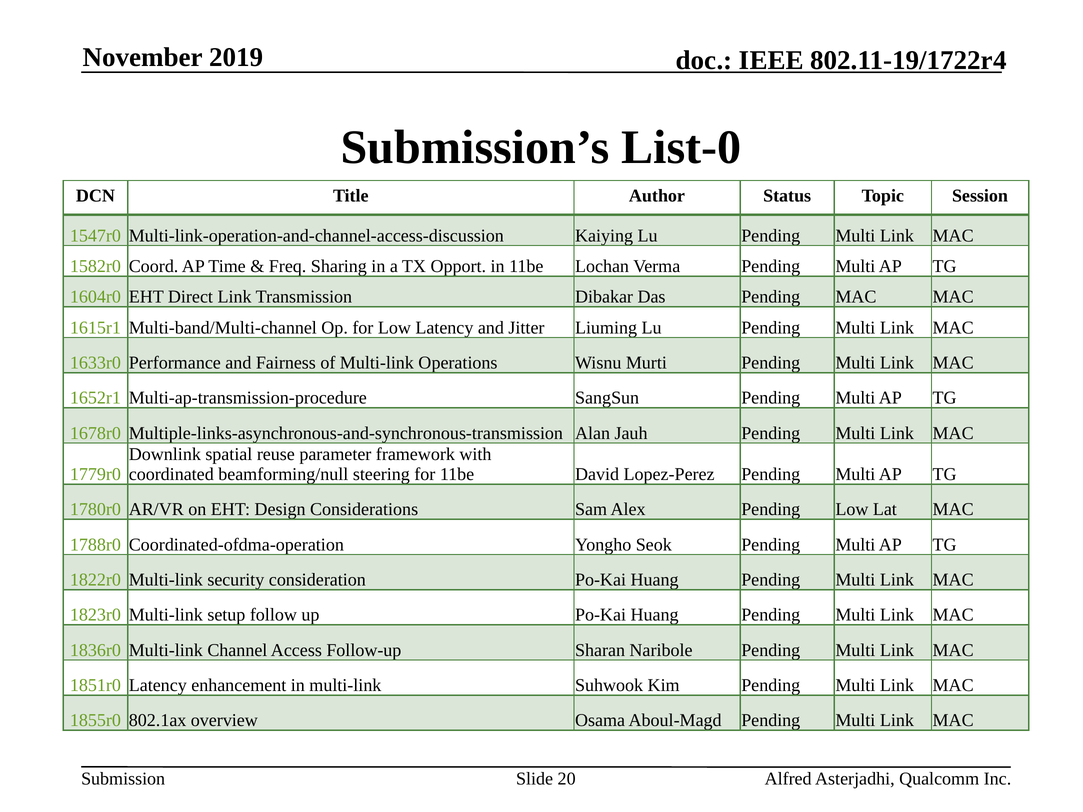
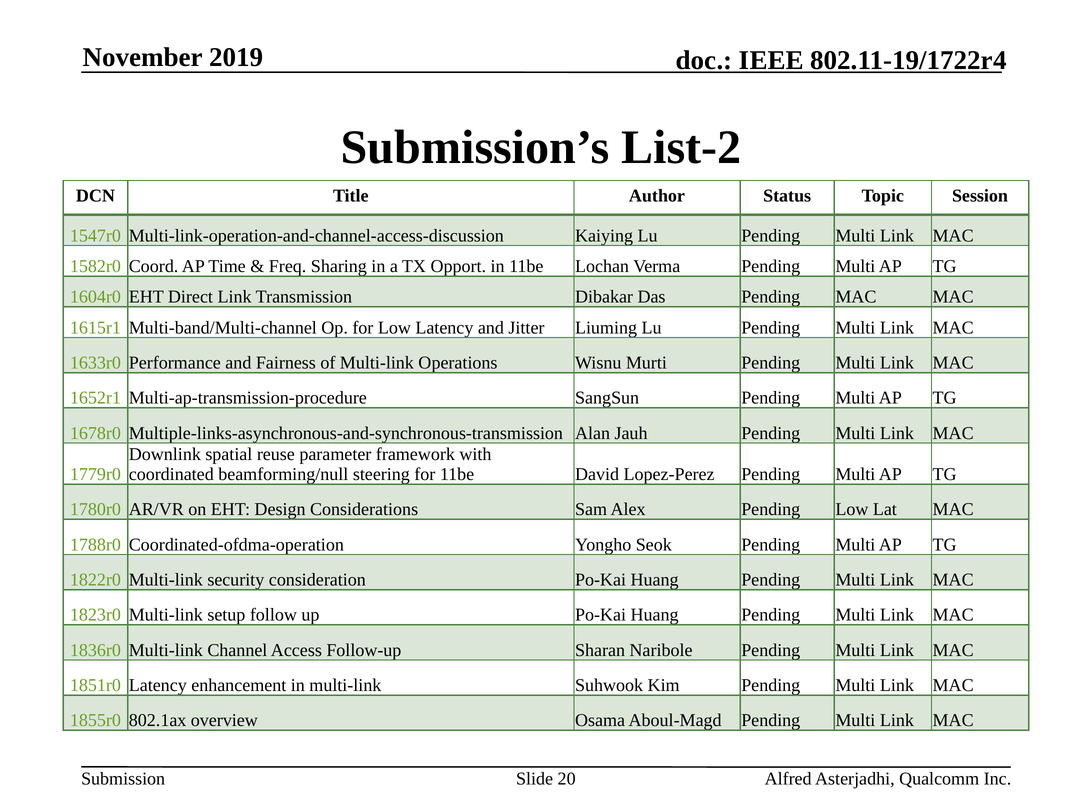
List-0: List-0 -> List-2
